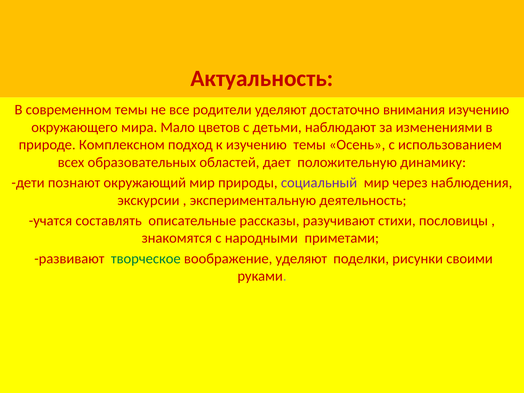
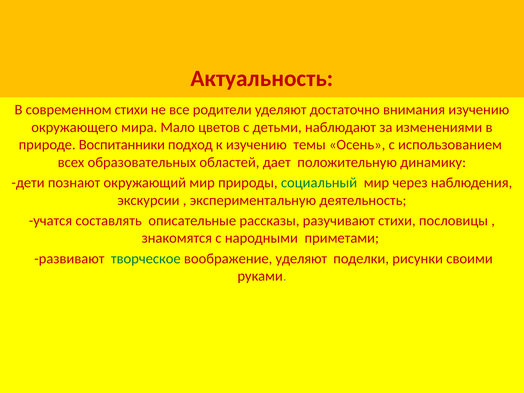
современном темы: темы -> стихи
Комплексном: Комплексном -> Воспитанники
социальный colour: purple -> green
